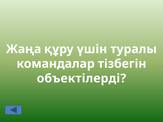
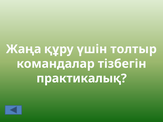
туралы: туралы -> толтыр
объектілерді: объектілерді -> практикалық
